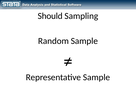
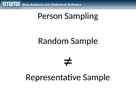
Should: Should -> Person
